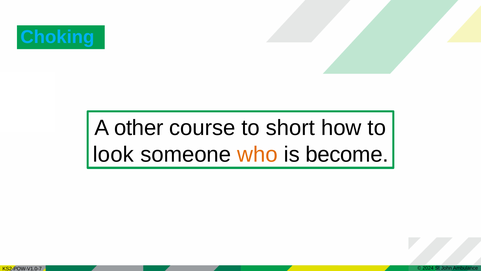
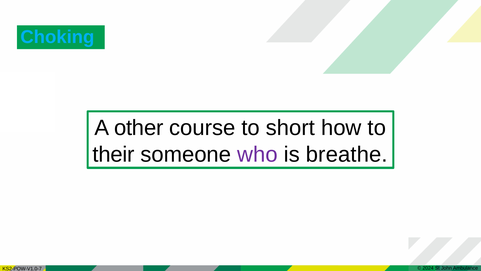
look: look -> their
who colour: orange -> purple
become: become -> breathe
